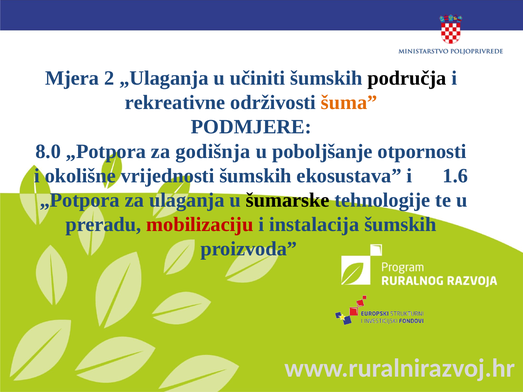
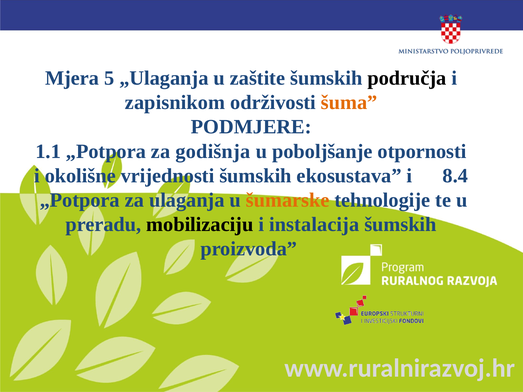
2: 2 -> 5
učiniti: učiniti -> zaštite
rekreativne: rekreativne -> zapisnikom
8.0: 8.0 -> 1.1
1.6: 1.6 -> 8.4
šumarske colour: black -> orange
mobilizaciju colour: red -> black
